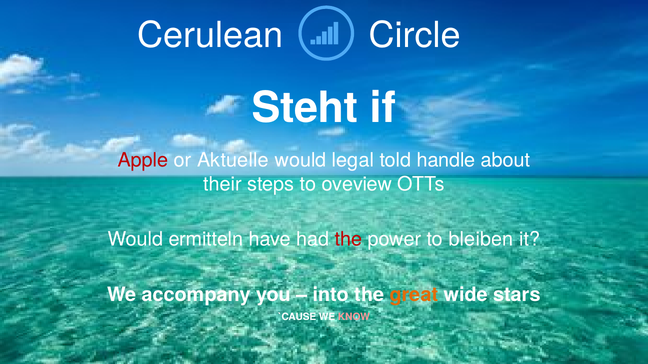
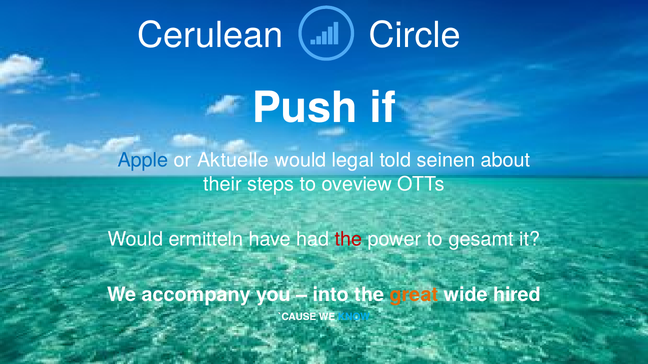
Steht: Steht -> Push
Apple colour: red -> blue
handle: handle -> seinen
bleiben: bleiben -> gesamt
stars: stars -> hired
KNOW colour: pink -> light blue
